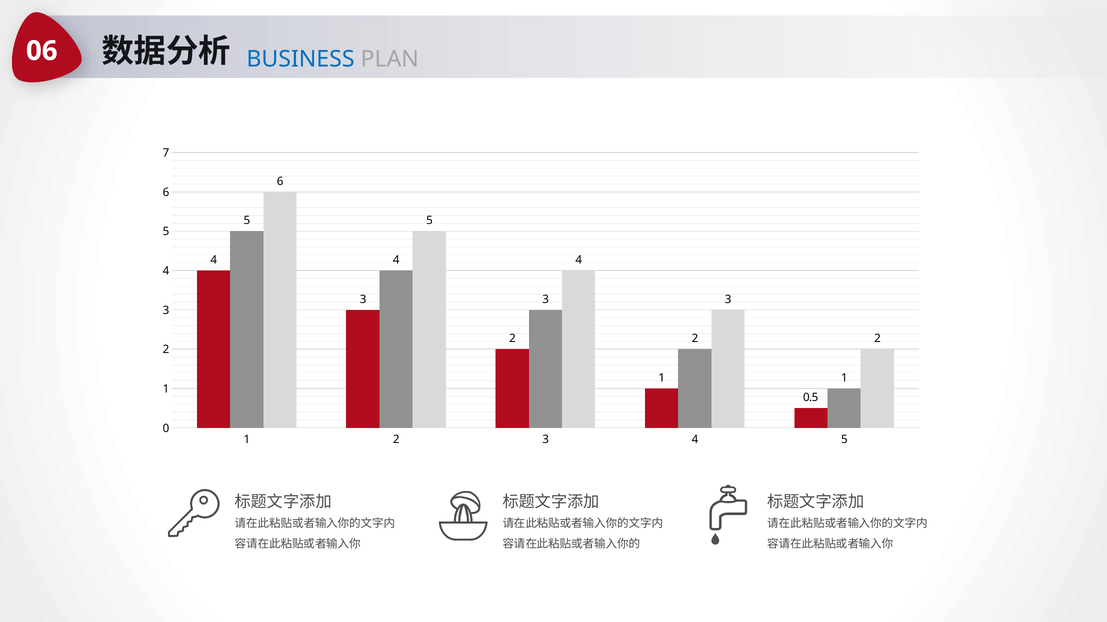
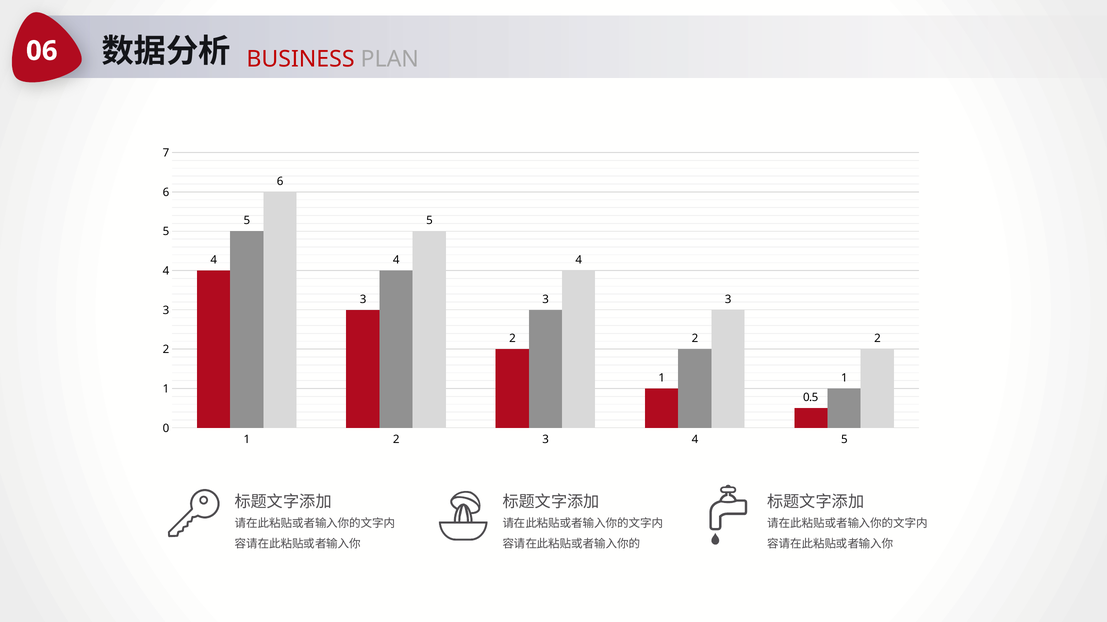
BUSINESS colour: blue -> red
